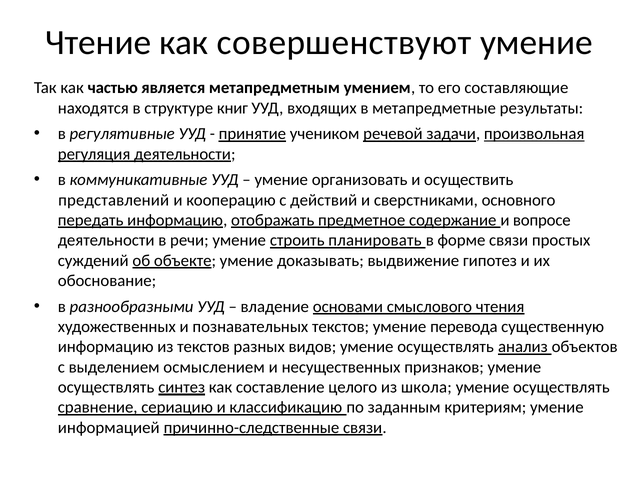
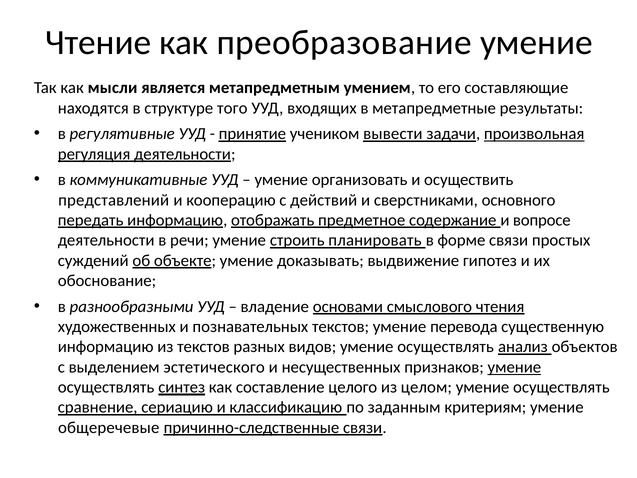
совершенствуют: совершенствуют -> преобразование
частью: частью -> мысли
книг: книг -> того
речевой: речевой -> вывести
осмыслением: осмыслением -> эстетического
умение at (514, 367) underline: none -> present
школа: школа -> целом
информацией: информацией -> общеречевые
